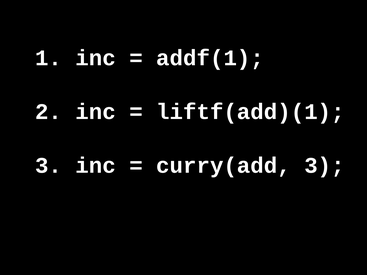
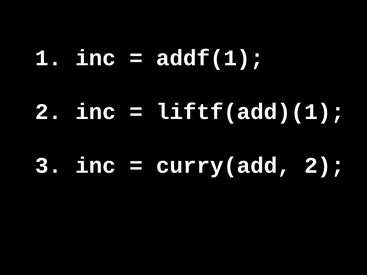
curry(add 3: 3 -> 2
